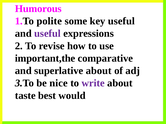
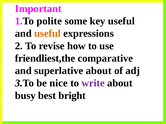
Humorous: Humorous -> Important
useful at (47, 34) colour: purple -> orange
important,the: important,the -> friendliest,the
taste: taste -> busy
would: would -> bright
